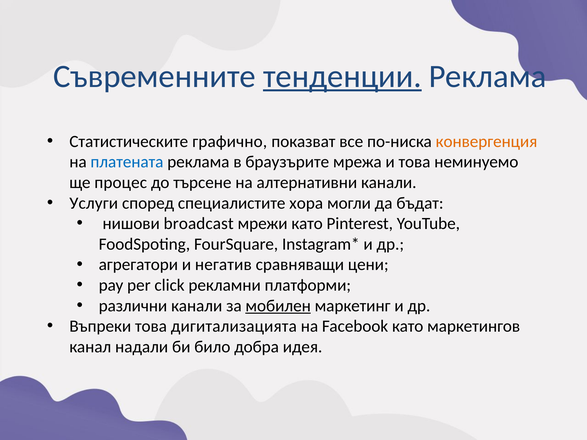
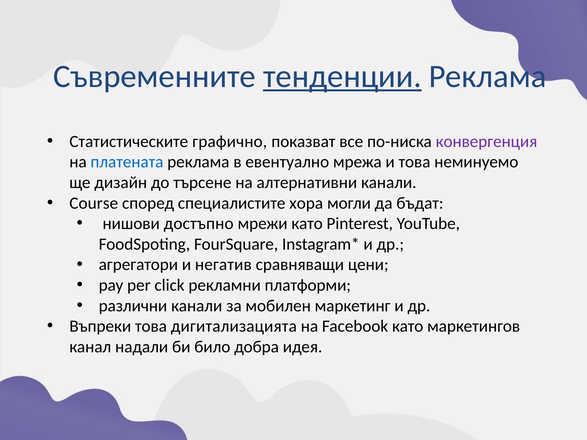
конвергенция colour: orange -> purple
браузърите: браузърите -> евентуално
процес: процес -> дизайн
Услуги: Услуги -> Course
broadcast: broadcast -> достъпно
мобилен underline: present -> none
